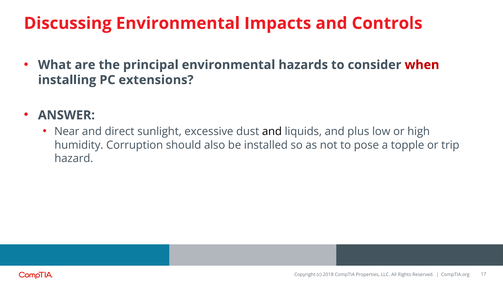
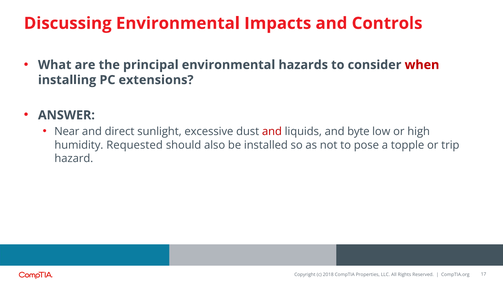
and at (272, 132) colour: black -> red
plus: plus -> byte
Corruption: Corruption -> Requested
